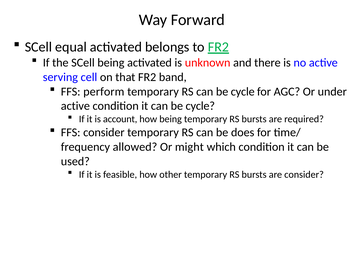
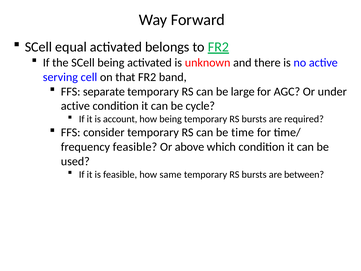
perform: perform -> separate
RS can be cycle: cycle -> large
does: does -> time
frequency allowed: allowed -> feasible
might: might -> above
other: other -> same
are consider: consider -> between
